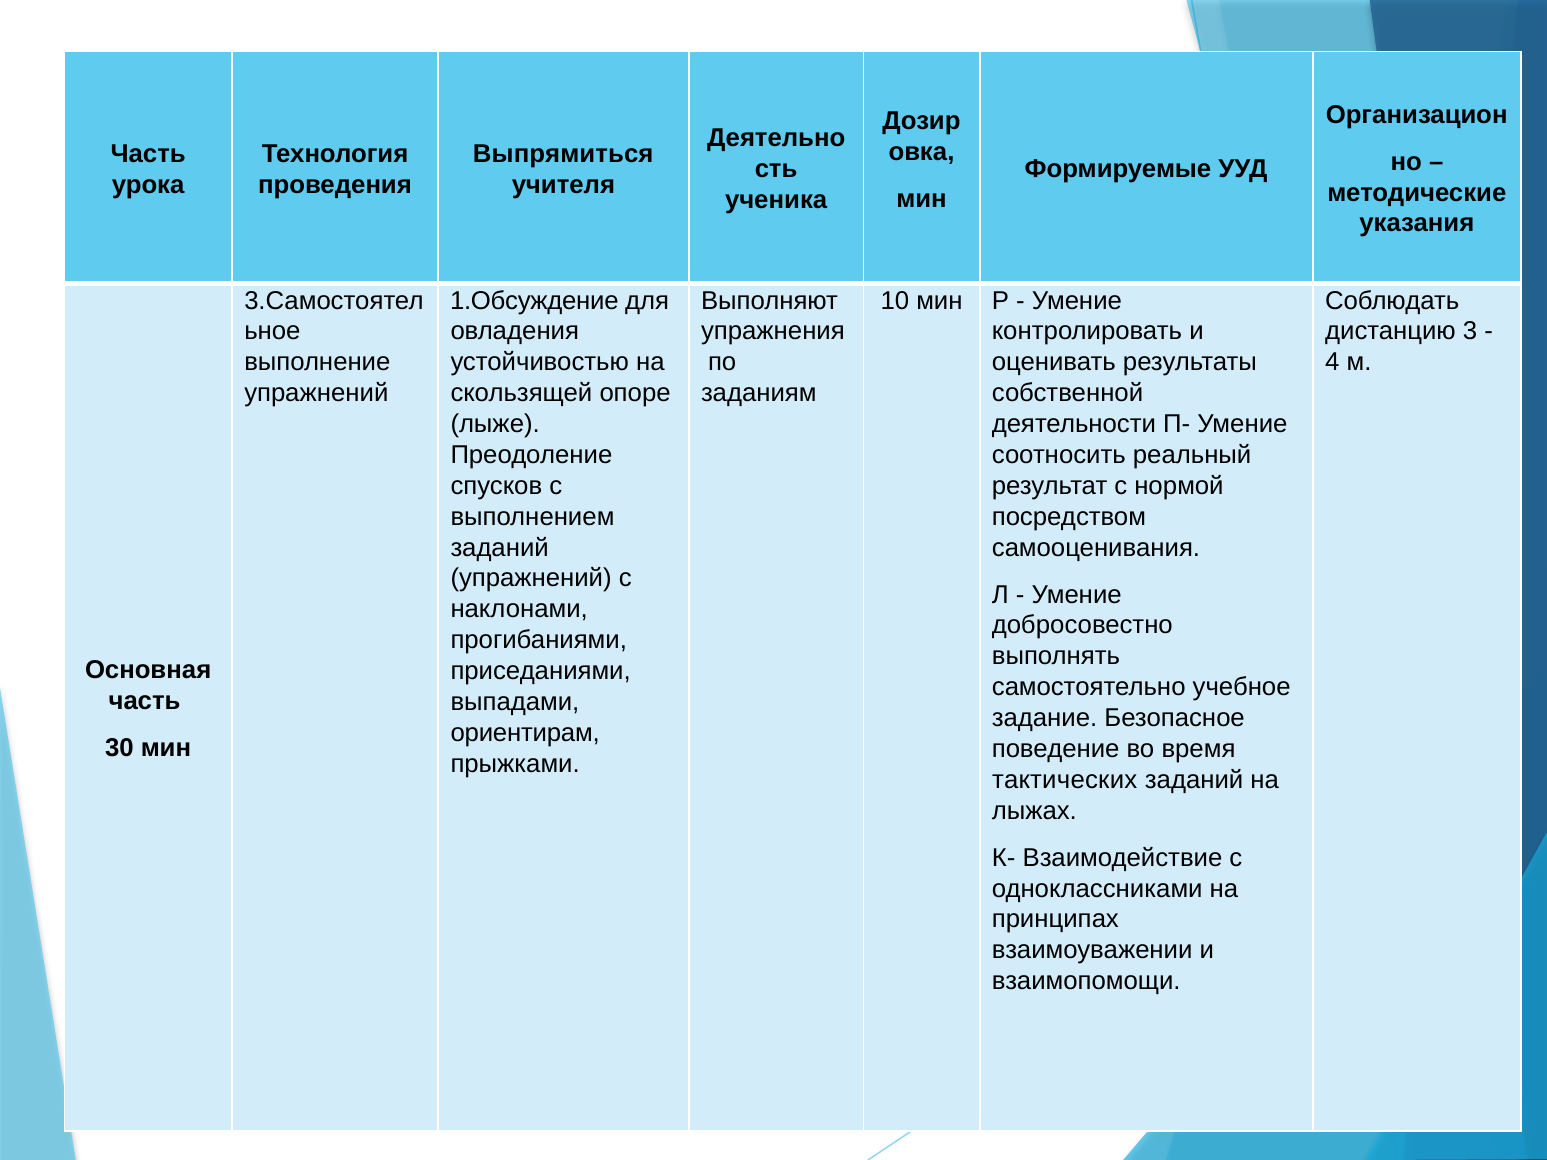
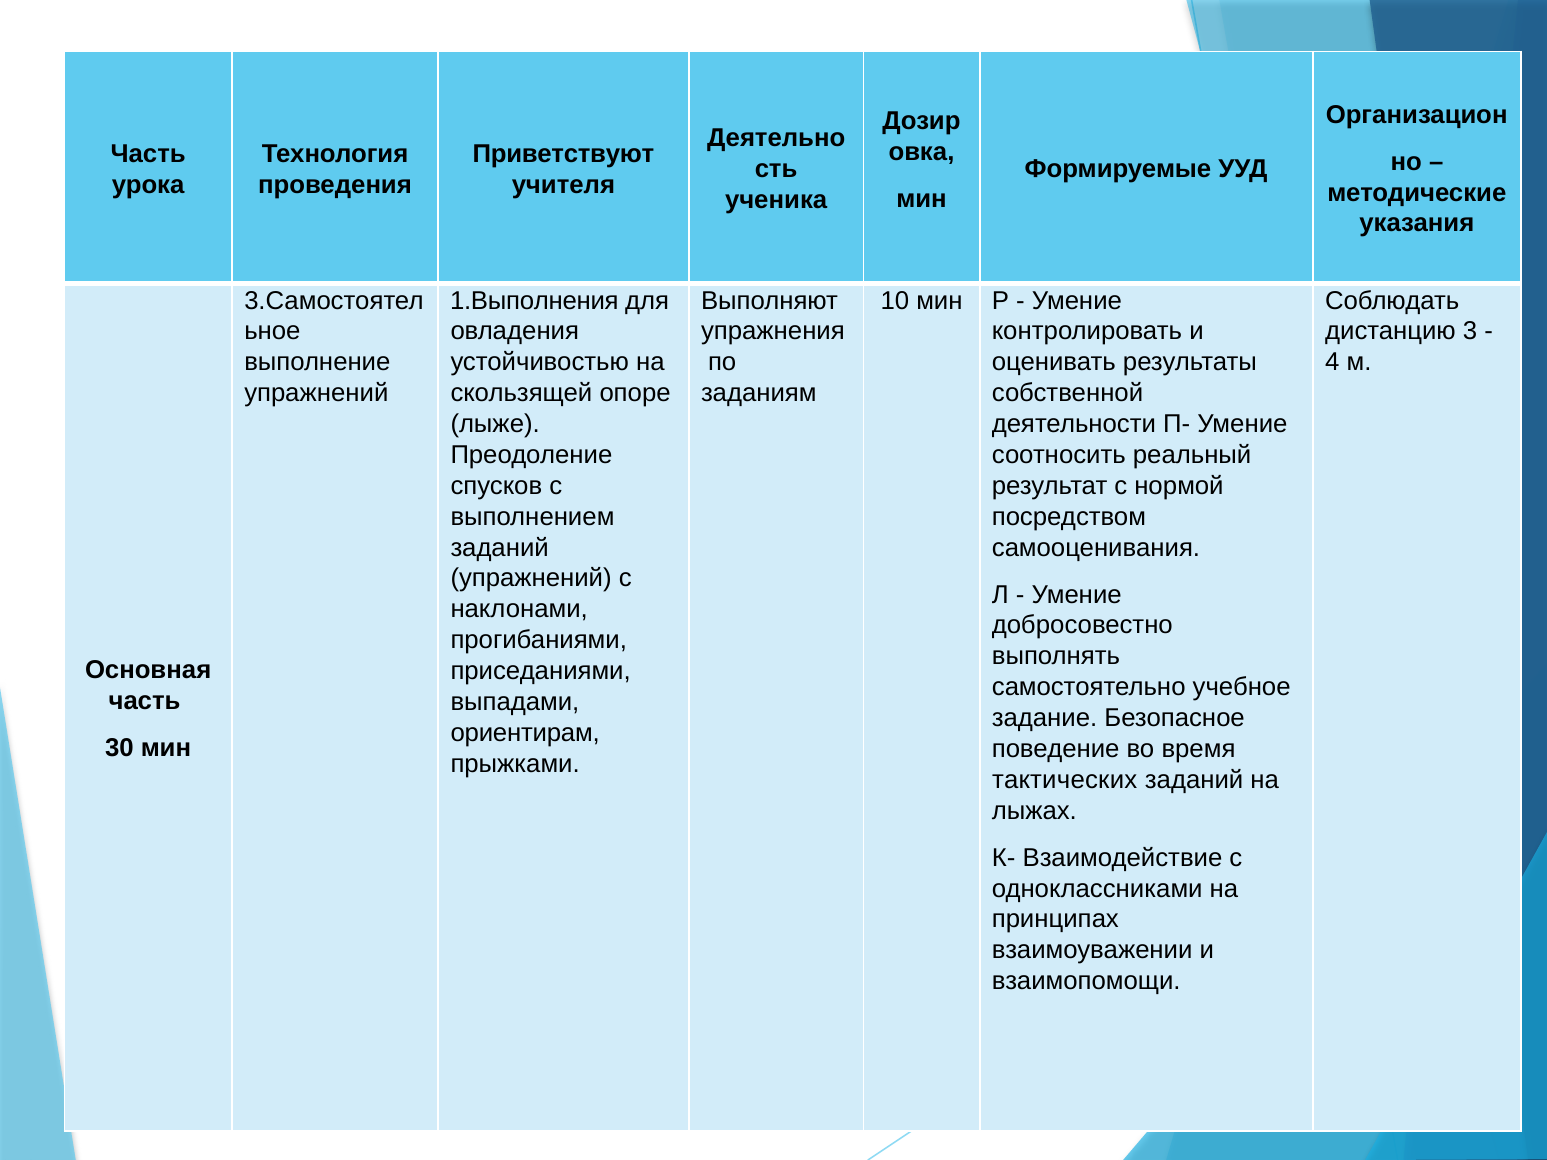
Выпрямиться: Выпрямиться -> Приветствуют
1.Обсуждение: 1.Обсуждение -> 1.Выполнения
